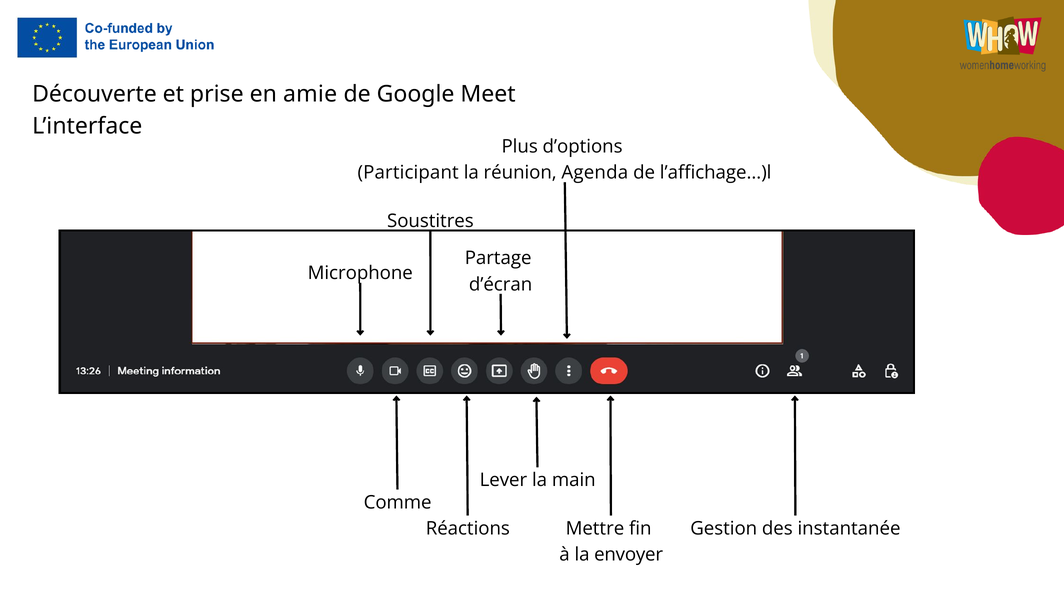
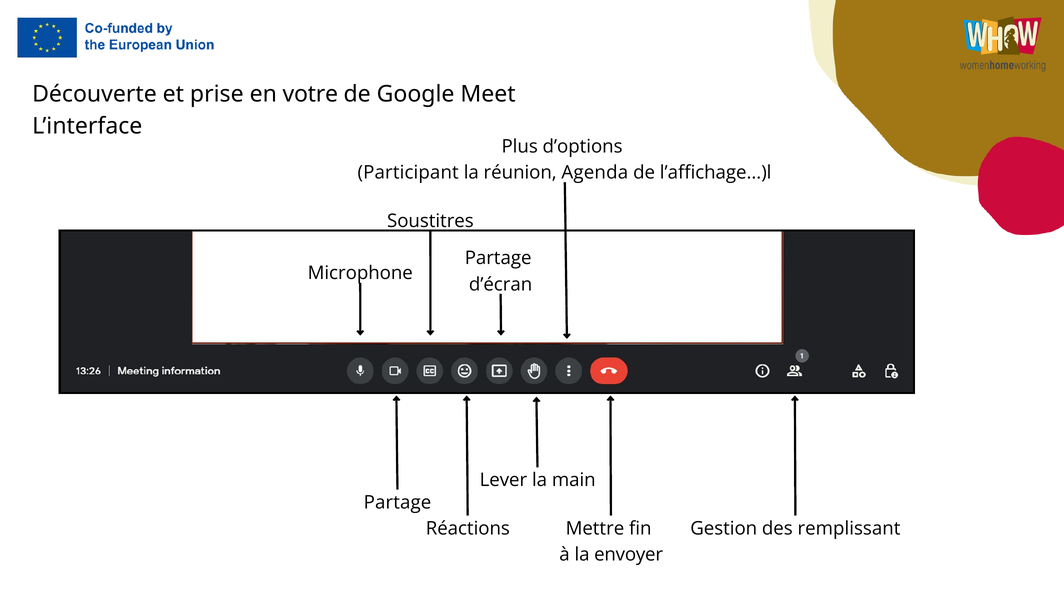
amie: amie -> votre
Comme at (398, 502): Comme -> Partage
instantanée: instantanée -> remplissant
